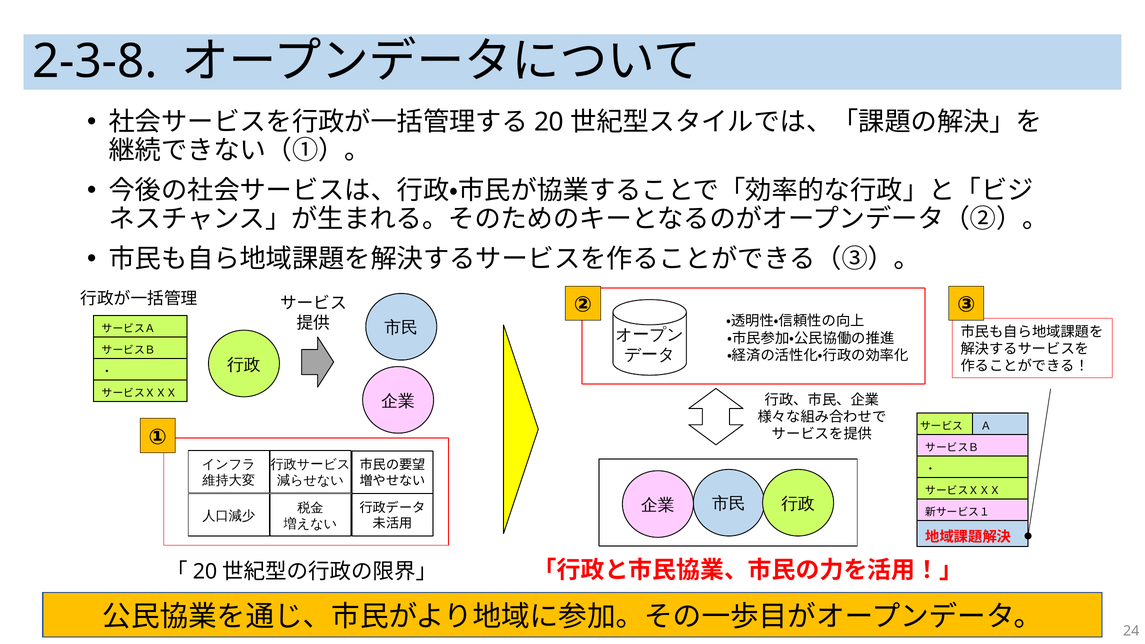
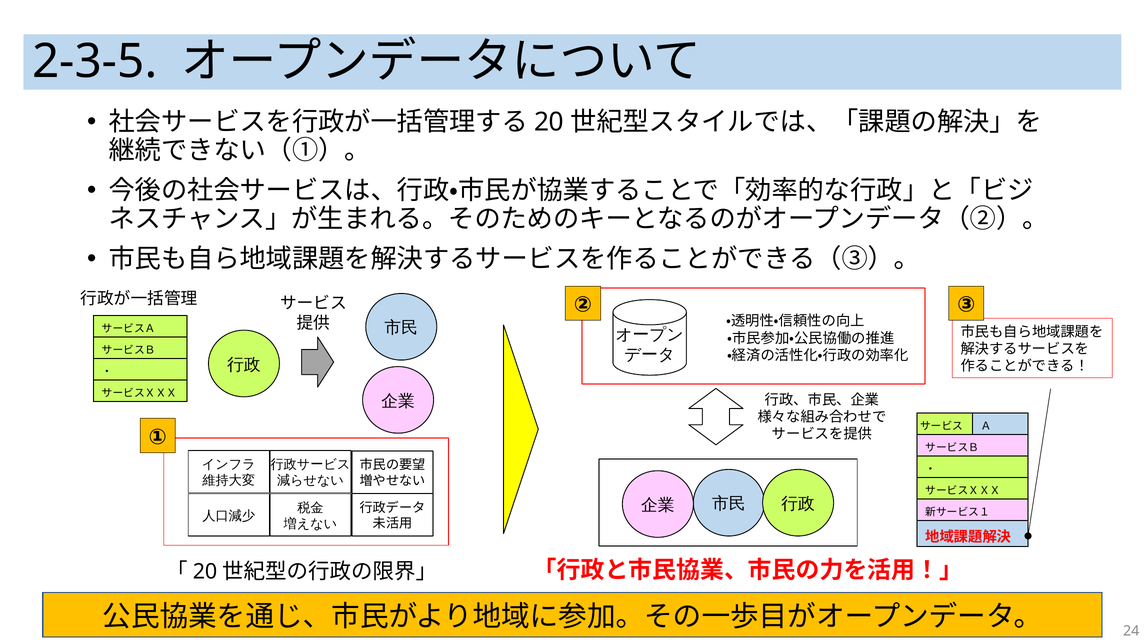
2-3-8: 2-3-8 -> 2-3-5
